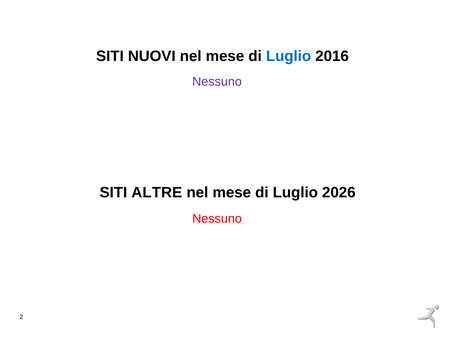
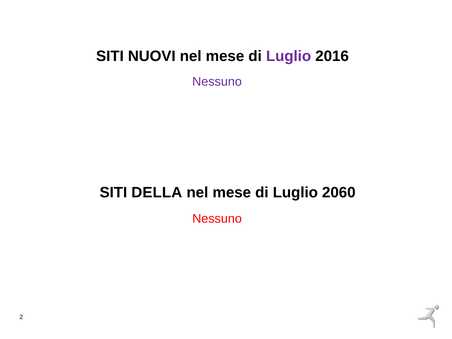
Luglio at (289, 56) colour: blue -> purple
ALTRE: ALTRE -> DELLA
2026: 2026 -> 2060
